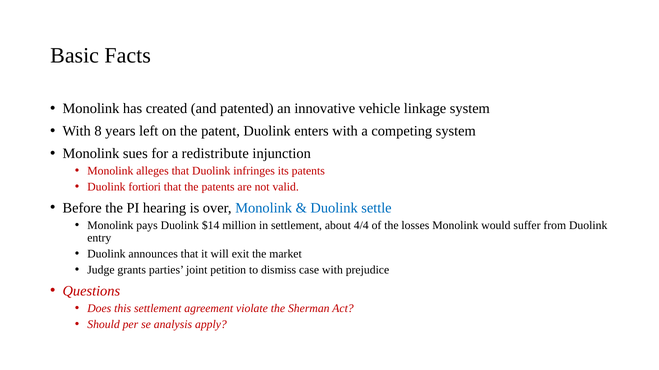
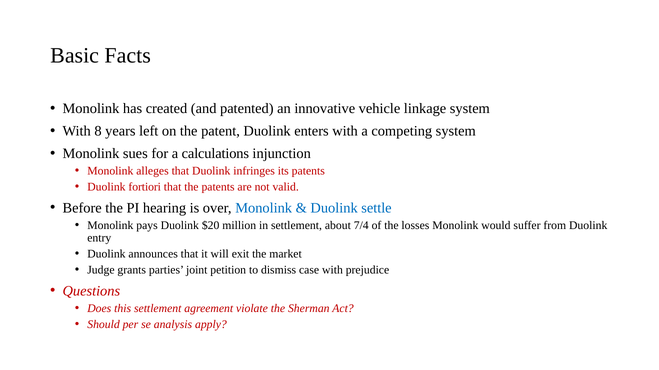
redistribute: redistribute -> calculations
$14: $14 -> $20
4/4: 4/4 -> 7/4
